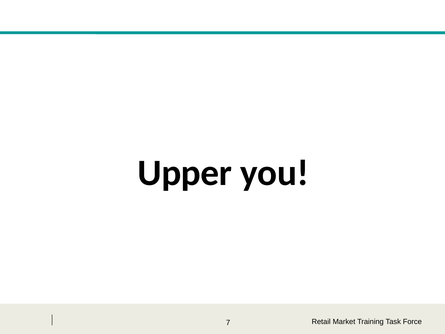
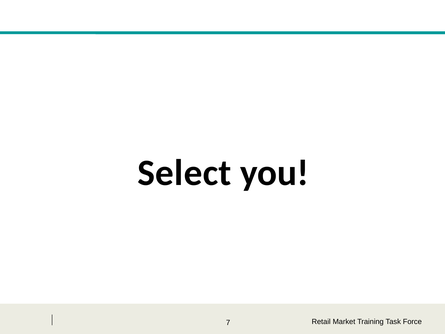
Upper: Upper -> Select
